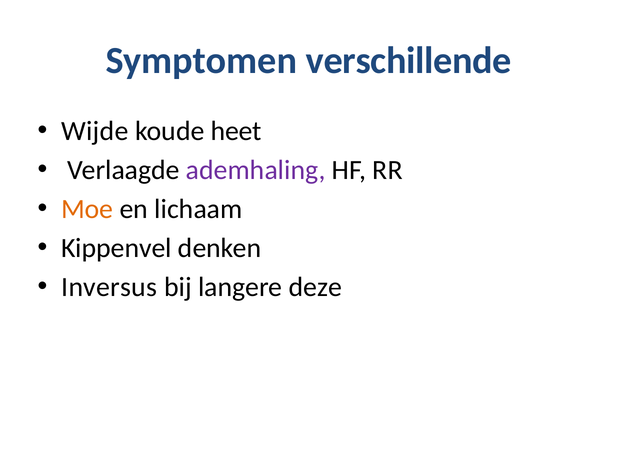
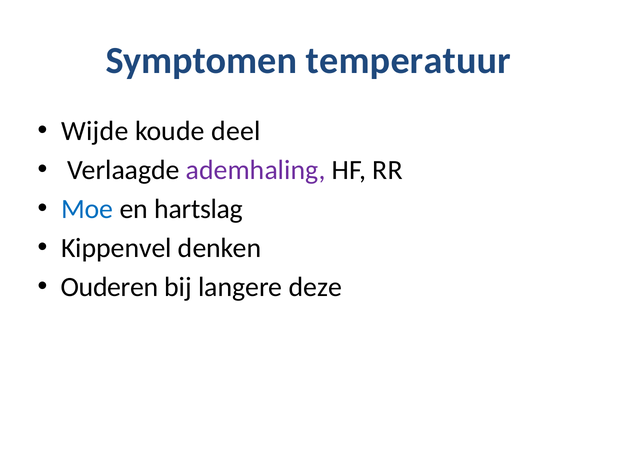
verschillende: verschillende -> temperatuur
heet: heet -> deel
Moe colour: orange -> blue
lichaam: lichaam -> hartslag
Inversus: Inversus -> Ouderen
